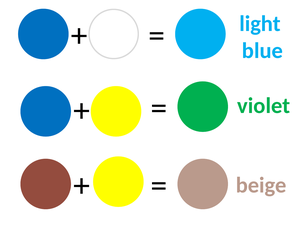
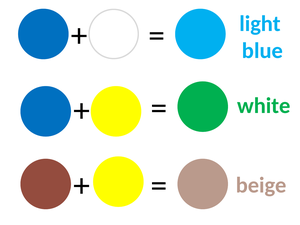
violet: violet -> white
